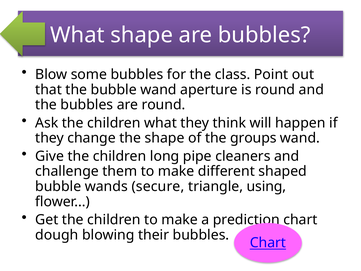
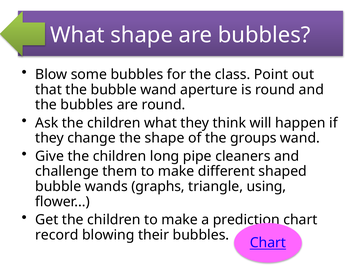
secure: secure -> graphs
dough: dough -> record
